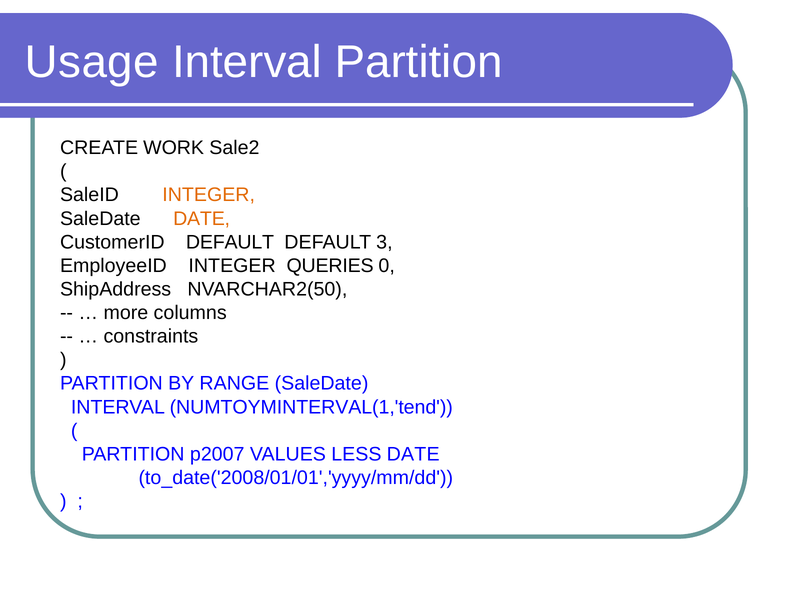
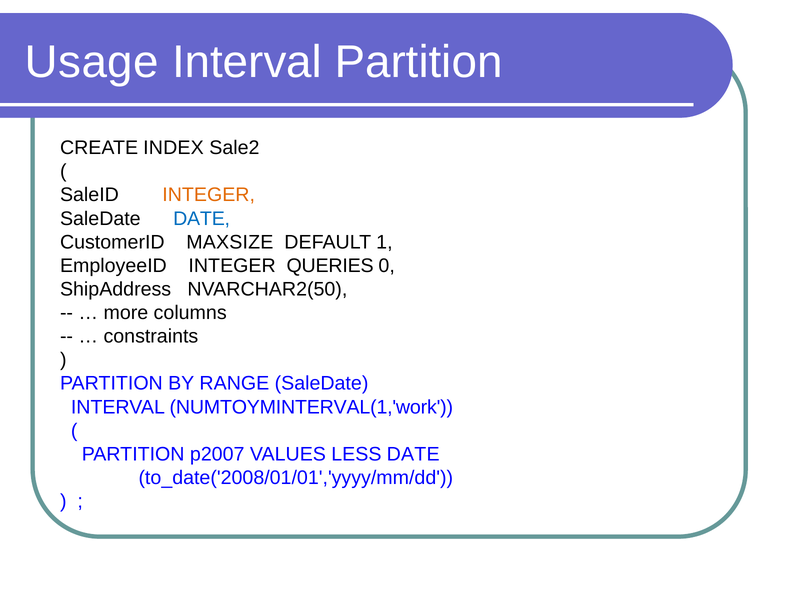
WORK: WORK -> INDEX
DATE at (202, 218) colour: orange -> blue
CustomerID DEFAULT: DEFAULT -> MAXSIZE
3: 3 -> 1
NUMTOYMINTERVAL(1,'tend: NUMTOYMINTERVAL(1,'tend -> NUMTOYMINTERVAL(1,'work
